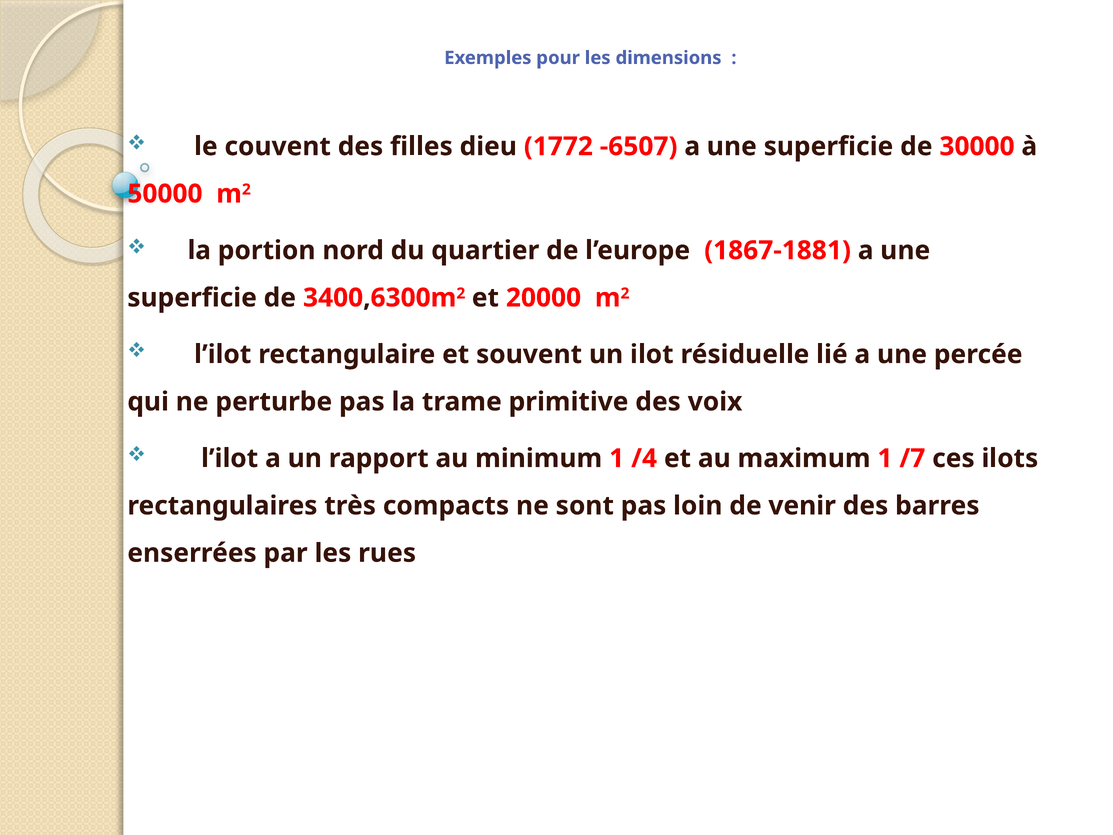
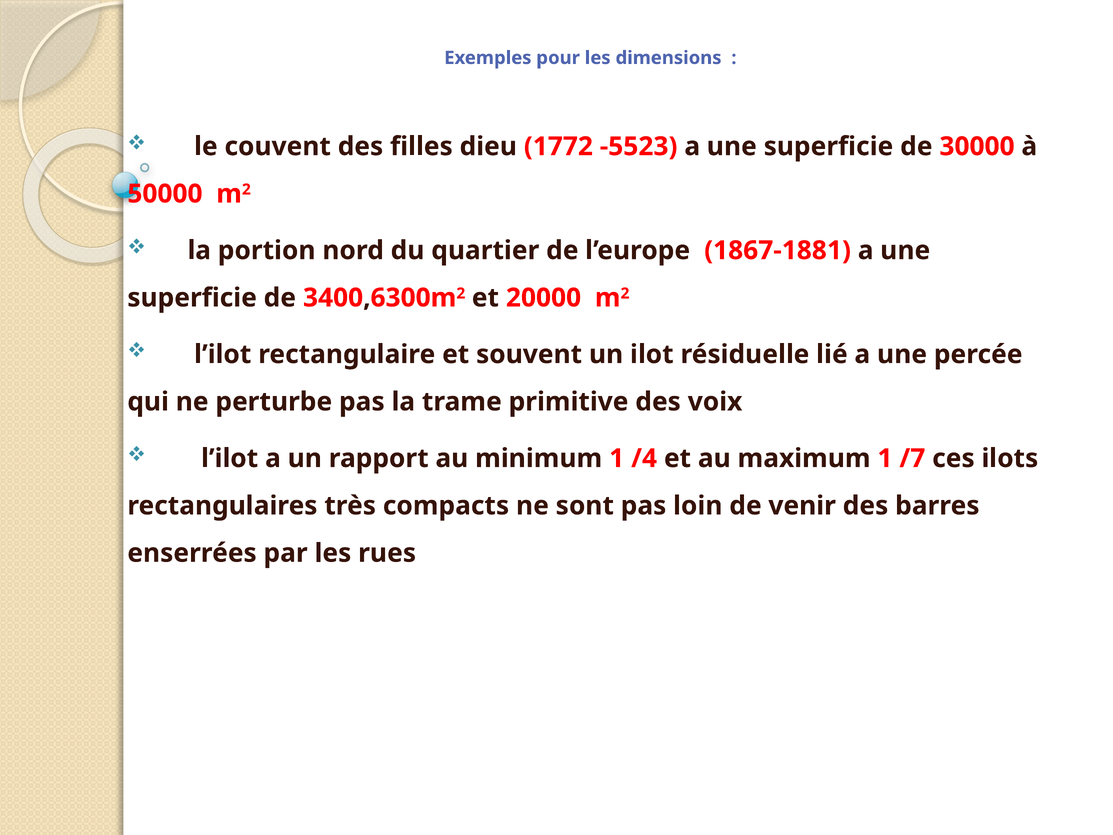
-6507: -6507 -> -5523
